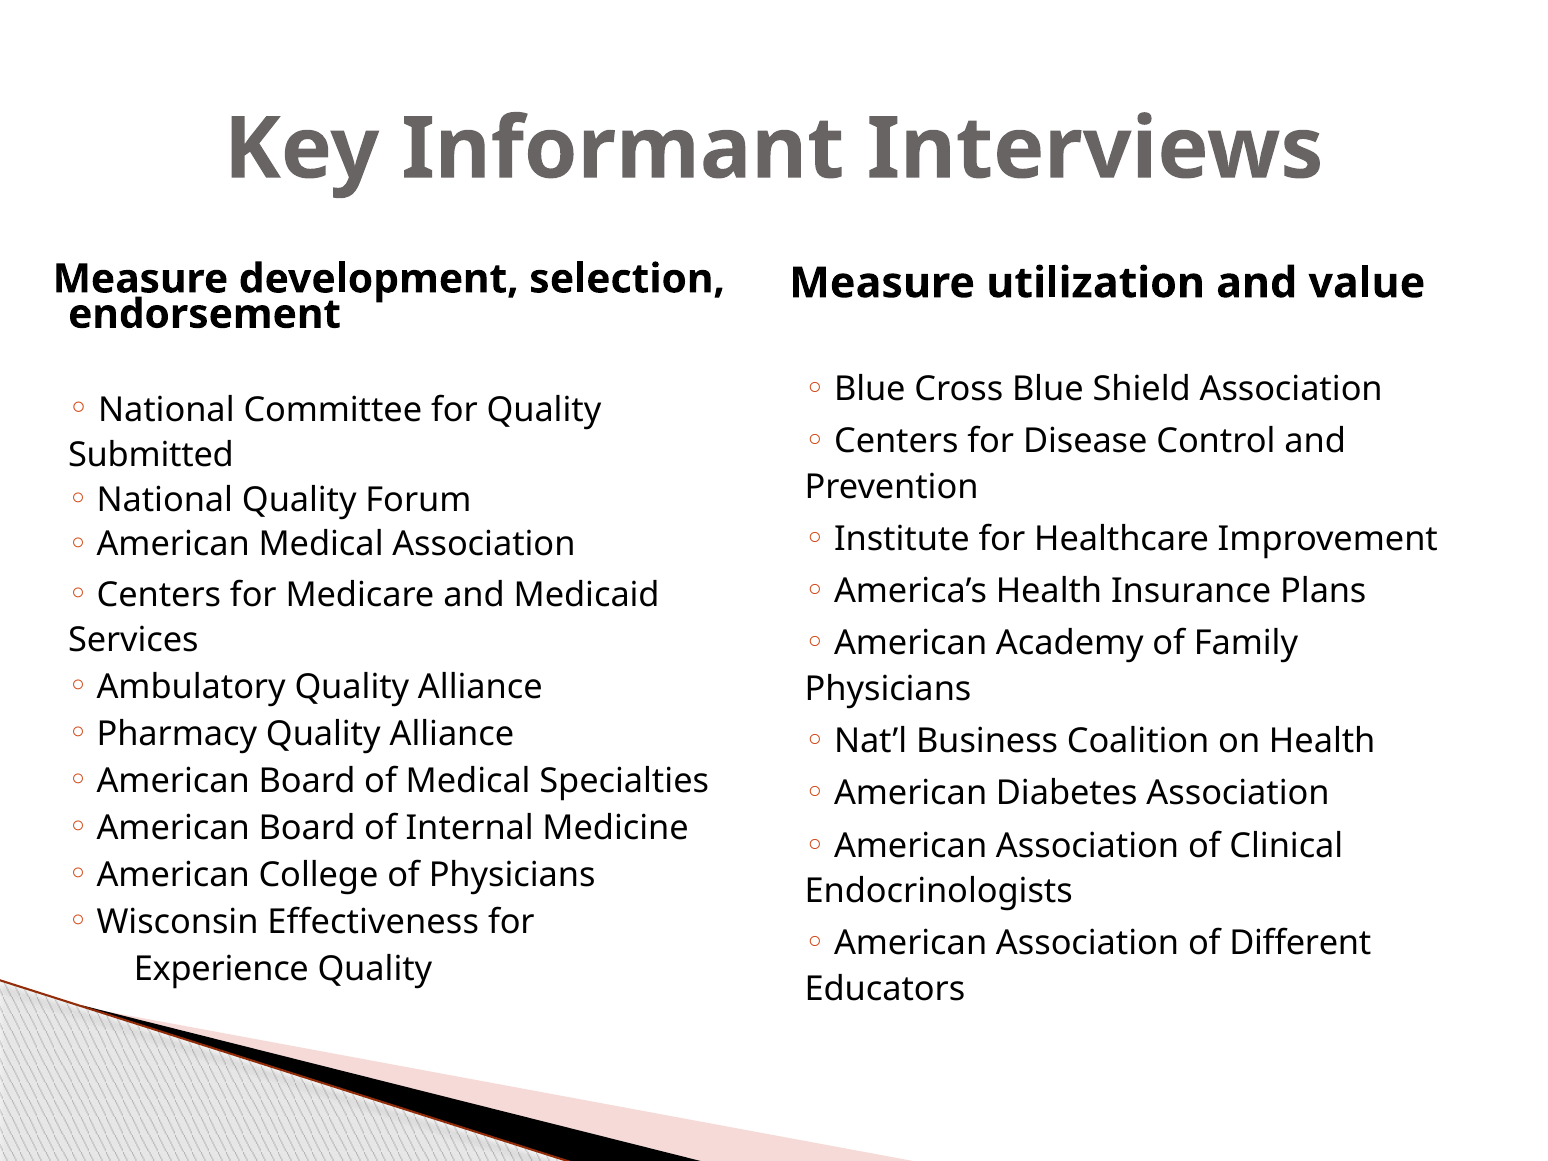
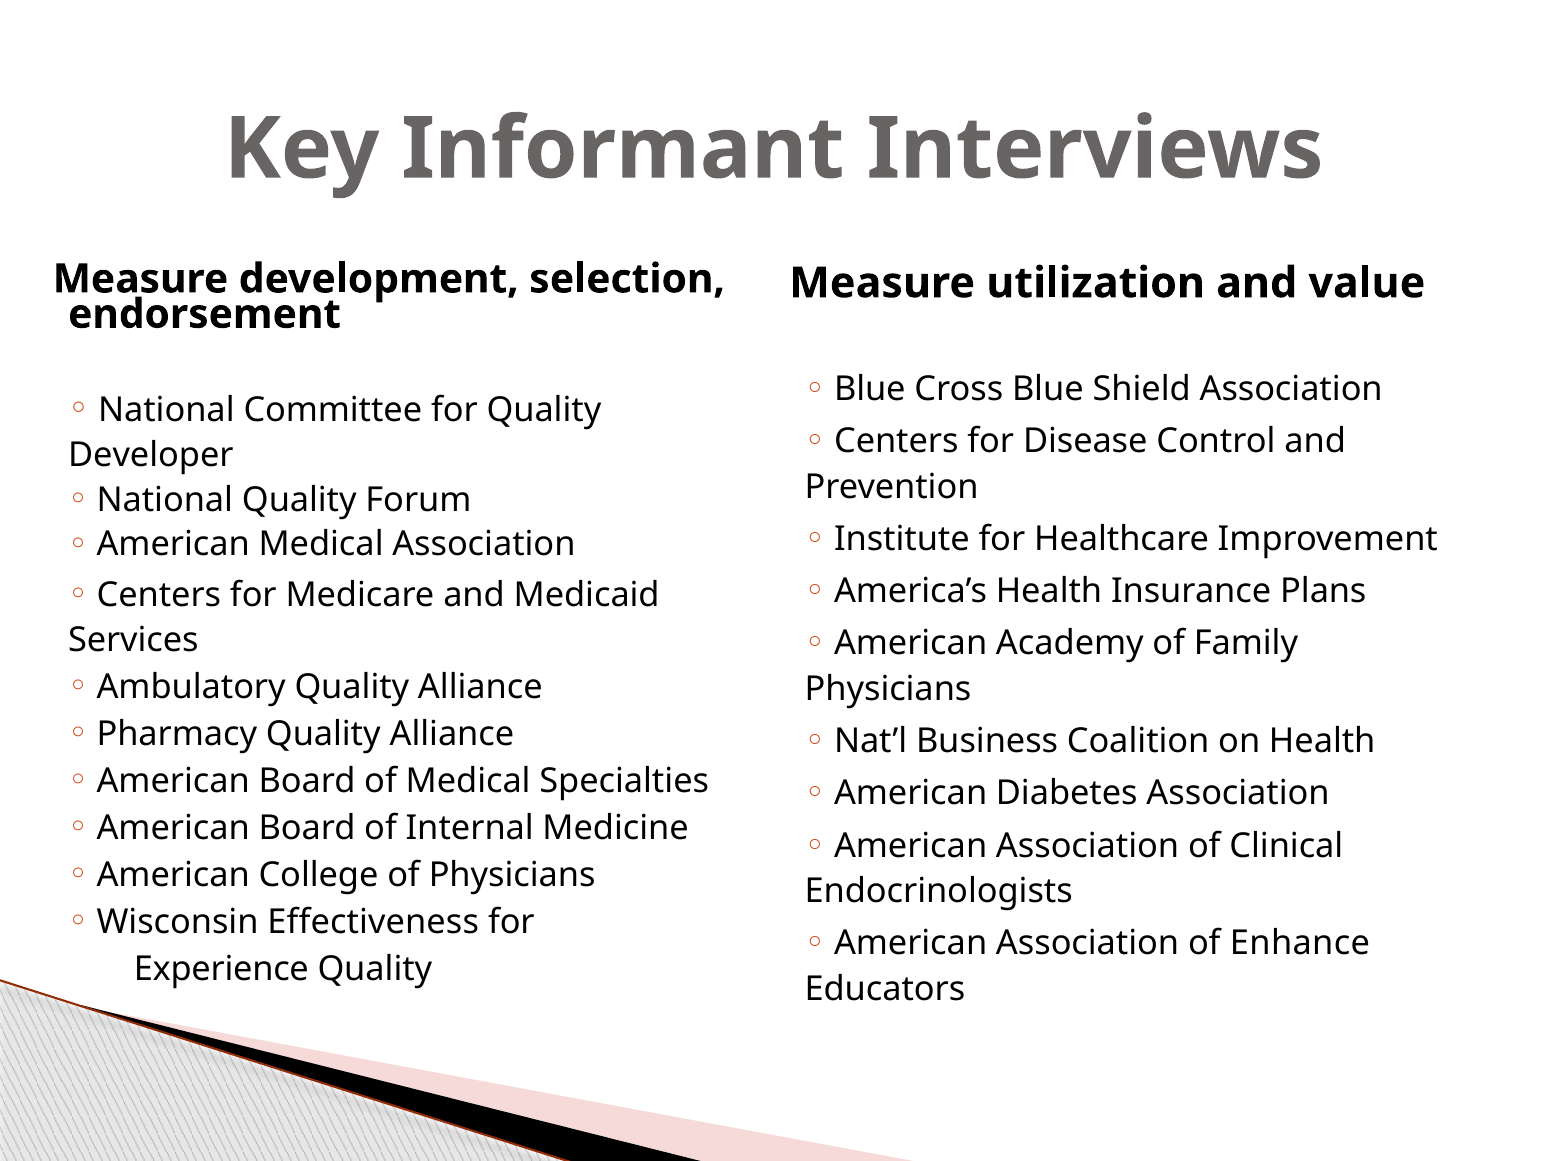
Submitted: Submitted -> Developer
Different: Different -> Enhance
